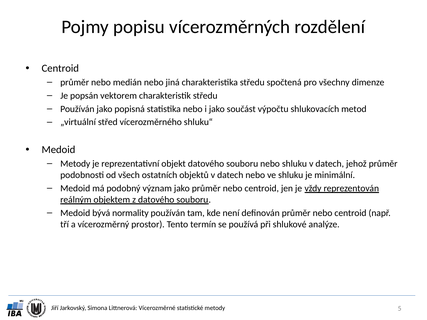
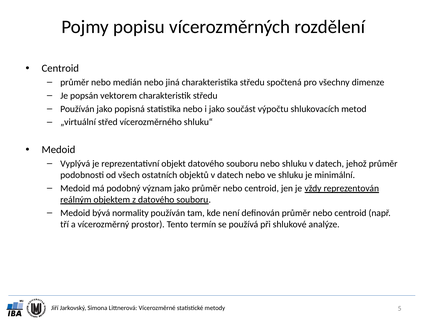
Metody at (75, 164): Metody -> Vyplývá
